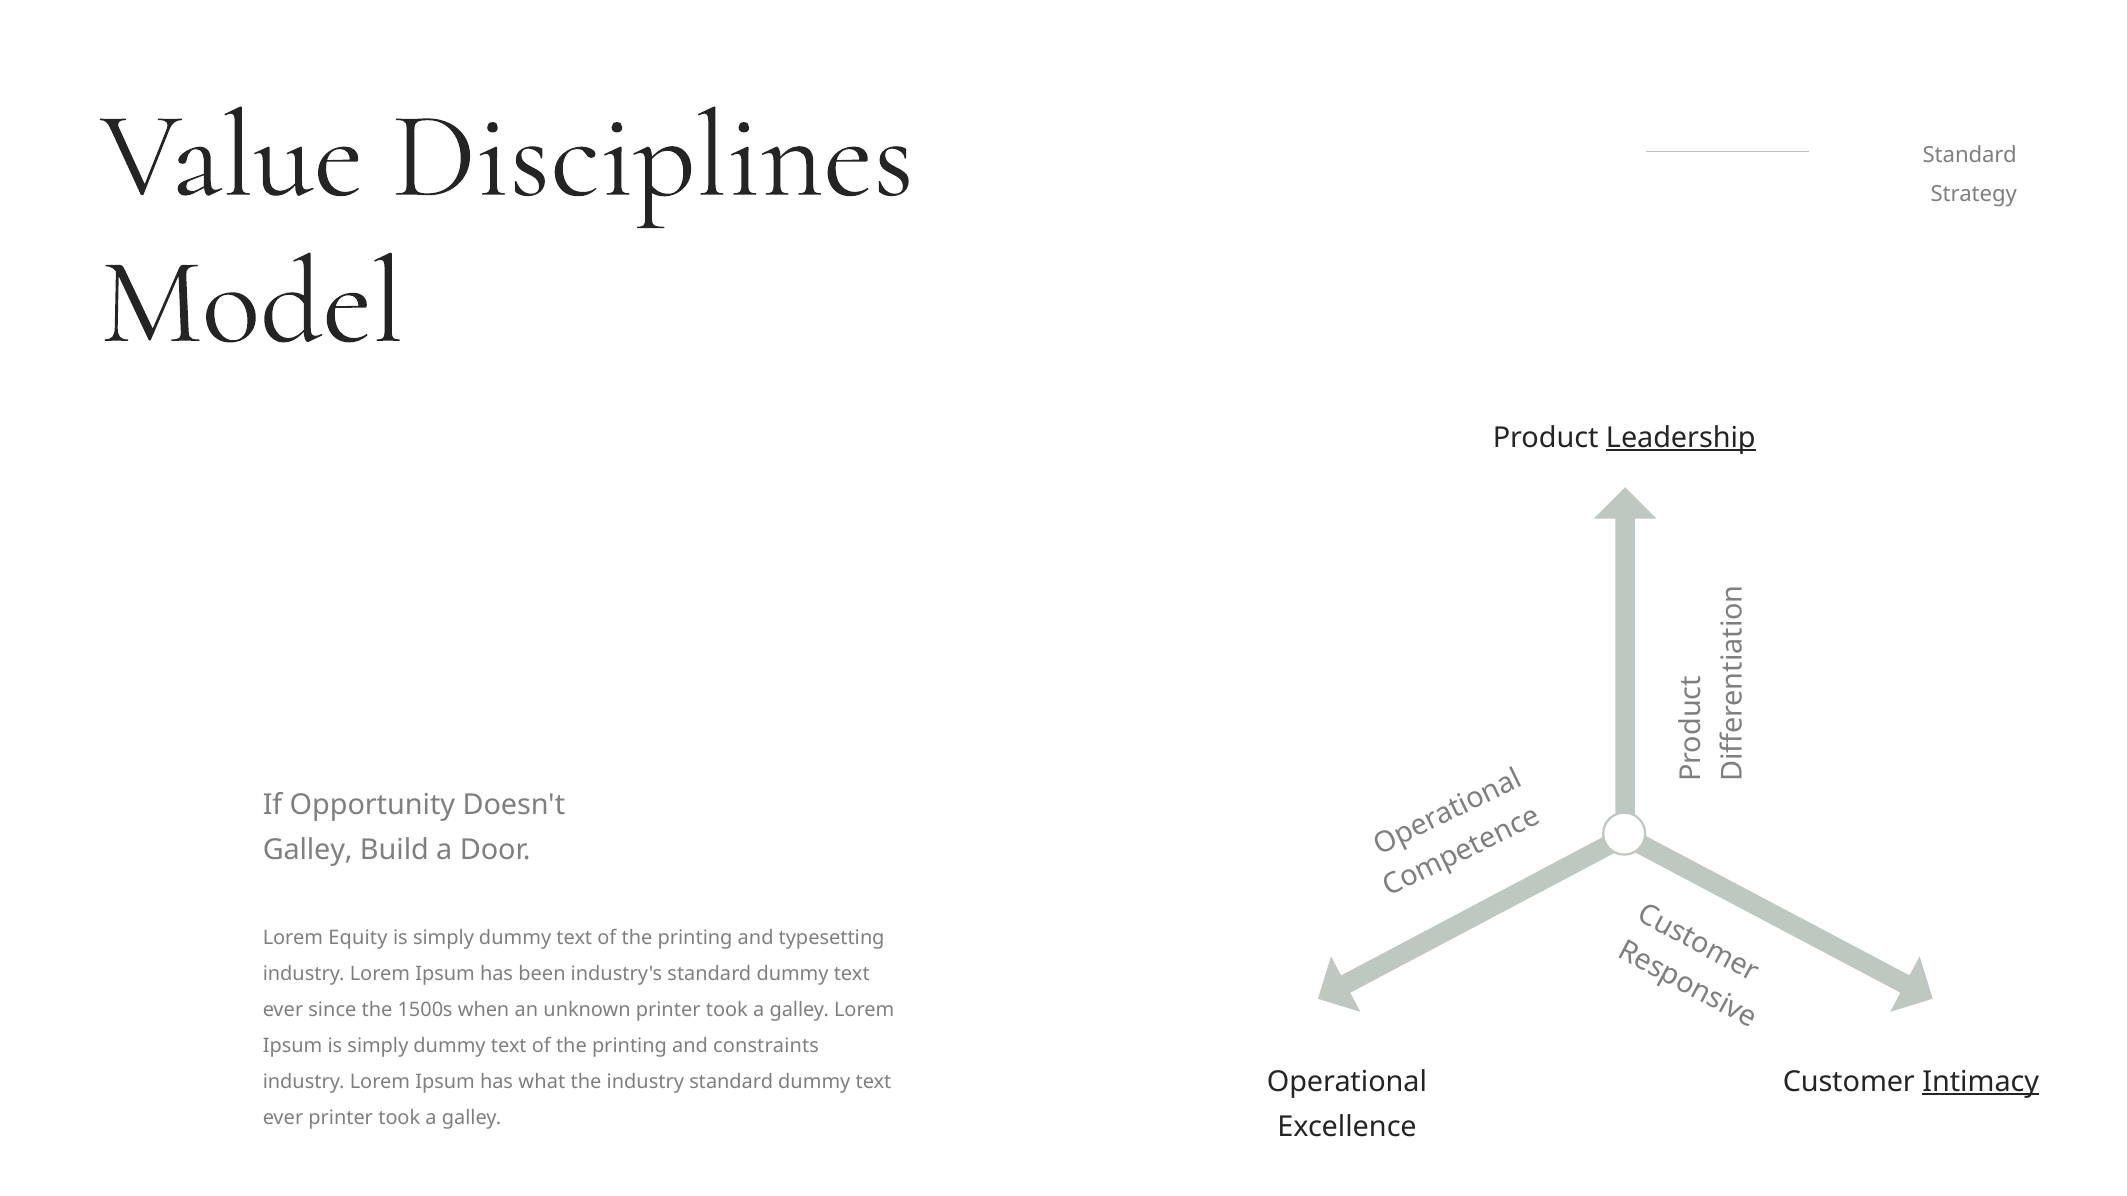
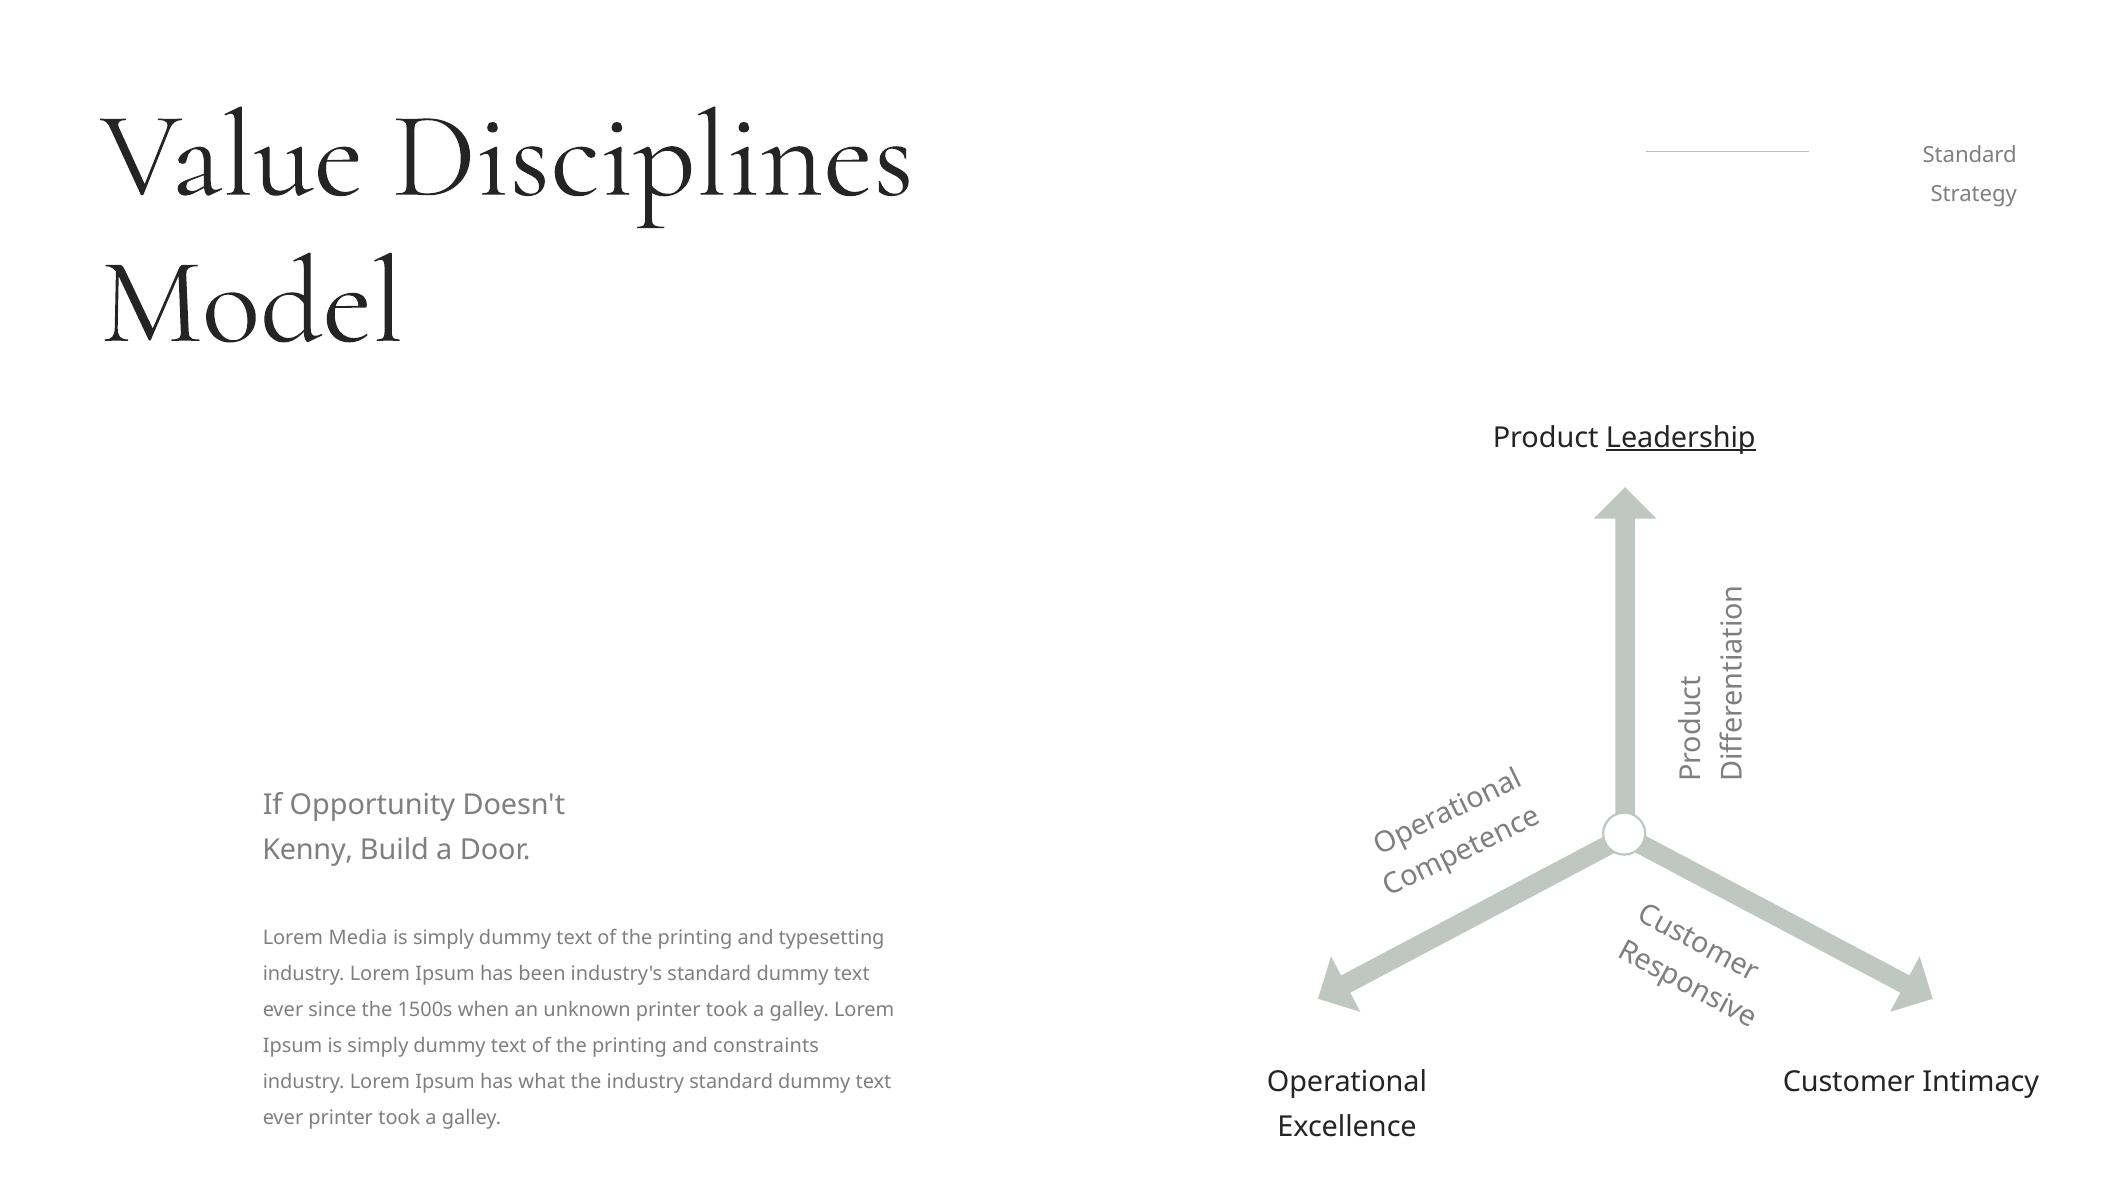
Galley at (308, 851): Galley -> Kenny
Equity: Equity -> Media
Intimacy underline: present -> none
